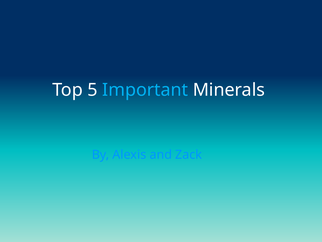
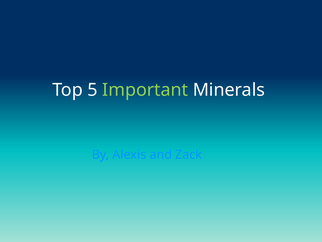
Important colour: light blue -> light green
